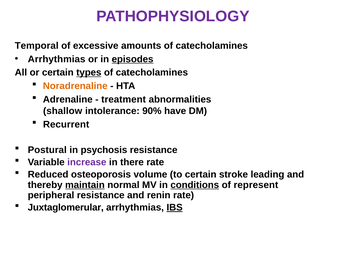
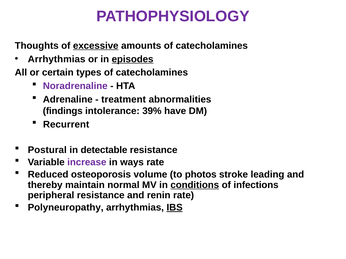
Temporal: Temporal -> Thoughts
excessive underline: none -> present
types underline: present -> none
Noradrenaline colour: orange -> purple
shallow: shallow -> findings
90%: 90% -> 39%
psychosis: psychosis -> detectable
there: there -> ways
to certain: certain -> photos
maintain underline: present -> none
represent: represent -> infections
Juxtaglomerular: Juxtaglomerular -> Polyneuropathy
